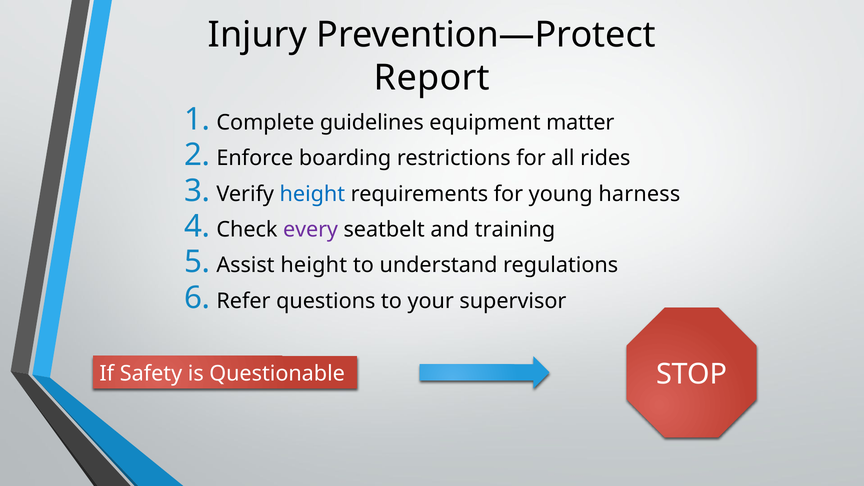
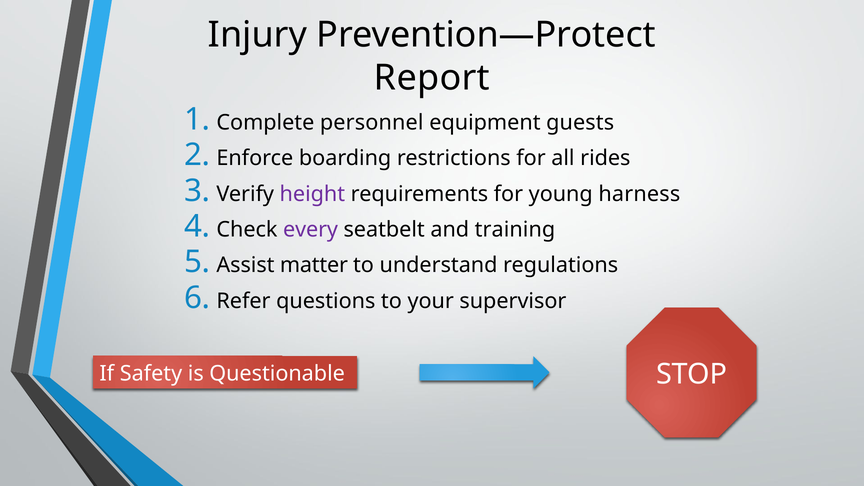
guidelines: guidelines -> personnel
matter: matter -> guests
height at (312, 194) colour: blue -> purple
height at (314, 265): height -> matter
